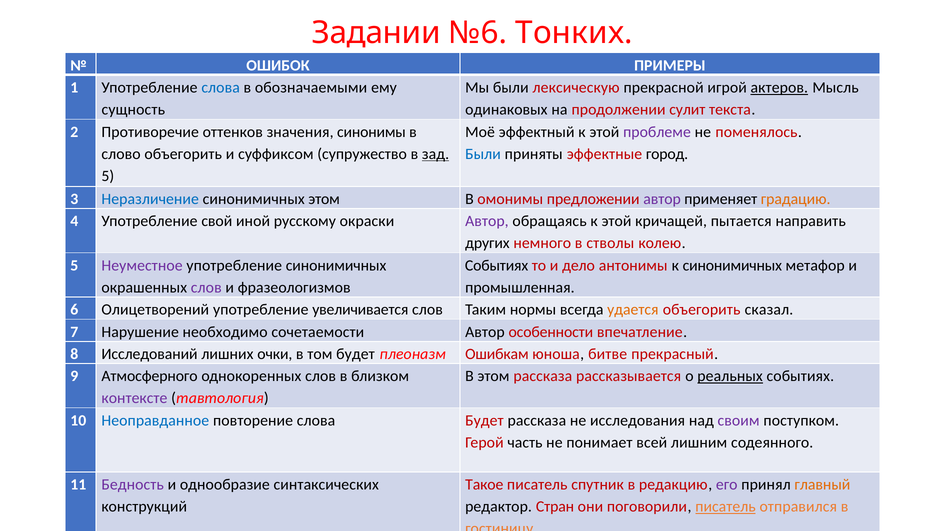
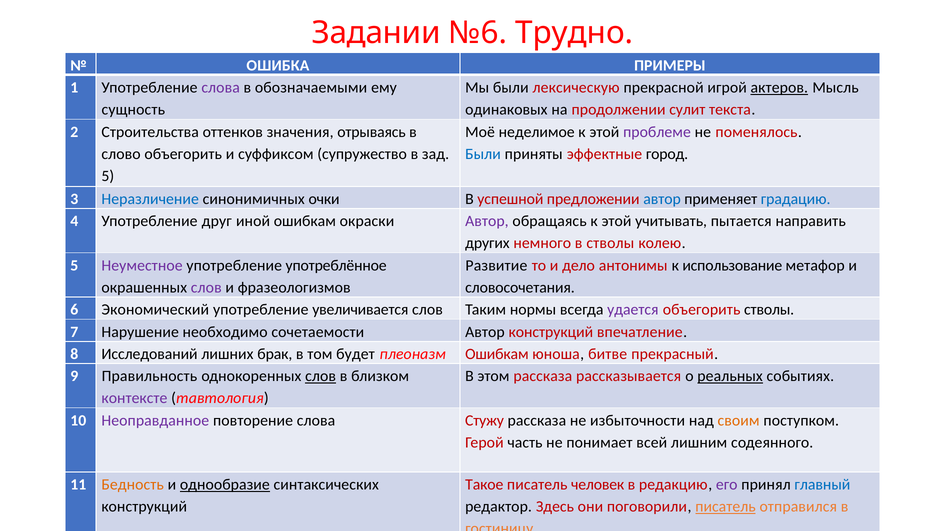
Тонких: Тонких -> Трудно
ОШИБОК: ОШИБОК -> ОШИБКА
слова at (221, 88) colour: blue -> purple
Противоречие: Противоречие -> Строительства
синонимы: синонимы -> отрываясь
эффектный: эффектный -> неделимое
зад underline: present -> none
синонимичных этом: этом -> очки
омонимы: омонимы -> успешной
автор at (662, 199) colour: purple -> blue
градацию colour: orange -> blue
свой: свой -> друг
иной русскому: русскому -> ошибкам
кричащей: кричащей -> учитывать
употребление синонимичных: синонимичных -> употреблённое
Событиях at (497, 266): Событиях -> Развитие
к синонимичных: синонимичных -> использование
промышленная: промышленная -> словосочетания
Олицетворений: Олицетворений -> Экономический
удается colour: orange -> purple
объегорить сказал: сказал -> стволы
Автор особенности: особенности -> конструкций
очки: очки -> брак
Атмосферного: Атмосферного -> Правильность
слов at (321, 377) underline: none -> present
Неоправданное colour: blue -> purple
слова Будет: Будет -> Стужу
исследования: исследования -> избыточности
своим colour: purple -> orange
Бедность colour: purple -> orange
однообразие underline: none -> present
спутник: спутник -> человек
главный colour: orange -> blue
Стран: Стран -> Здесь
